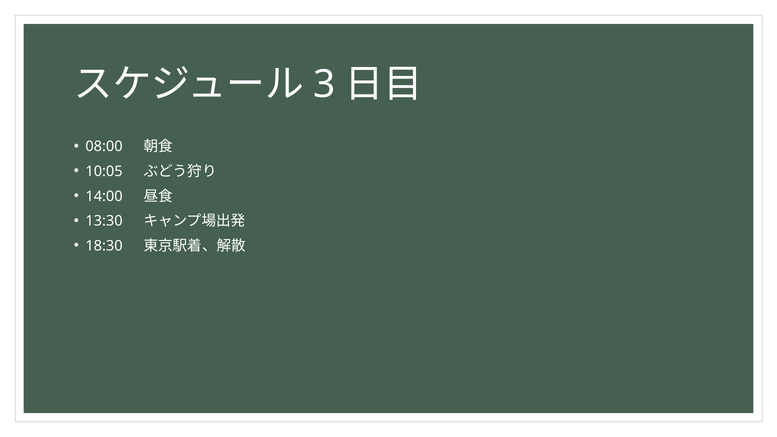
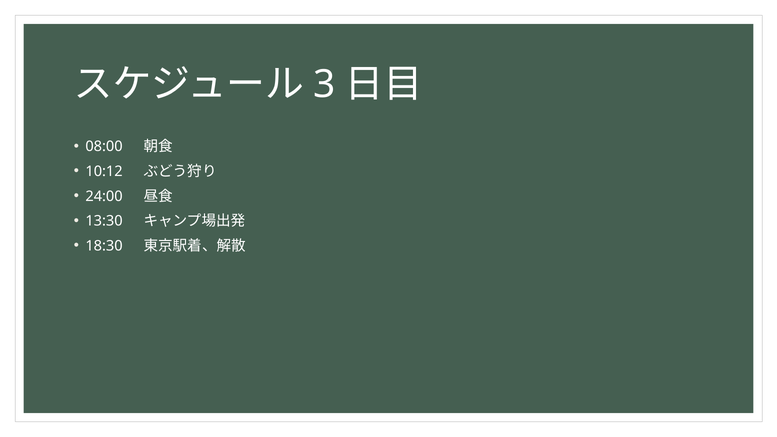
10:05: 10:05 -> 10:12
14:00: 14:00 -> 24:00
